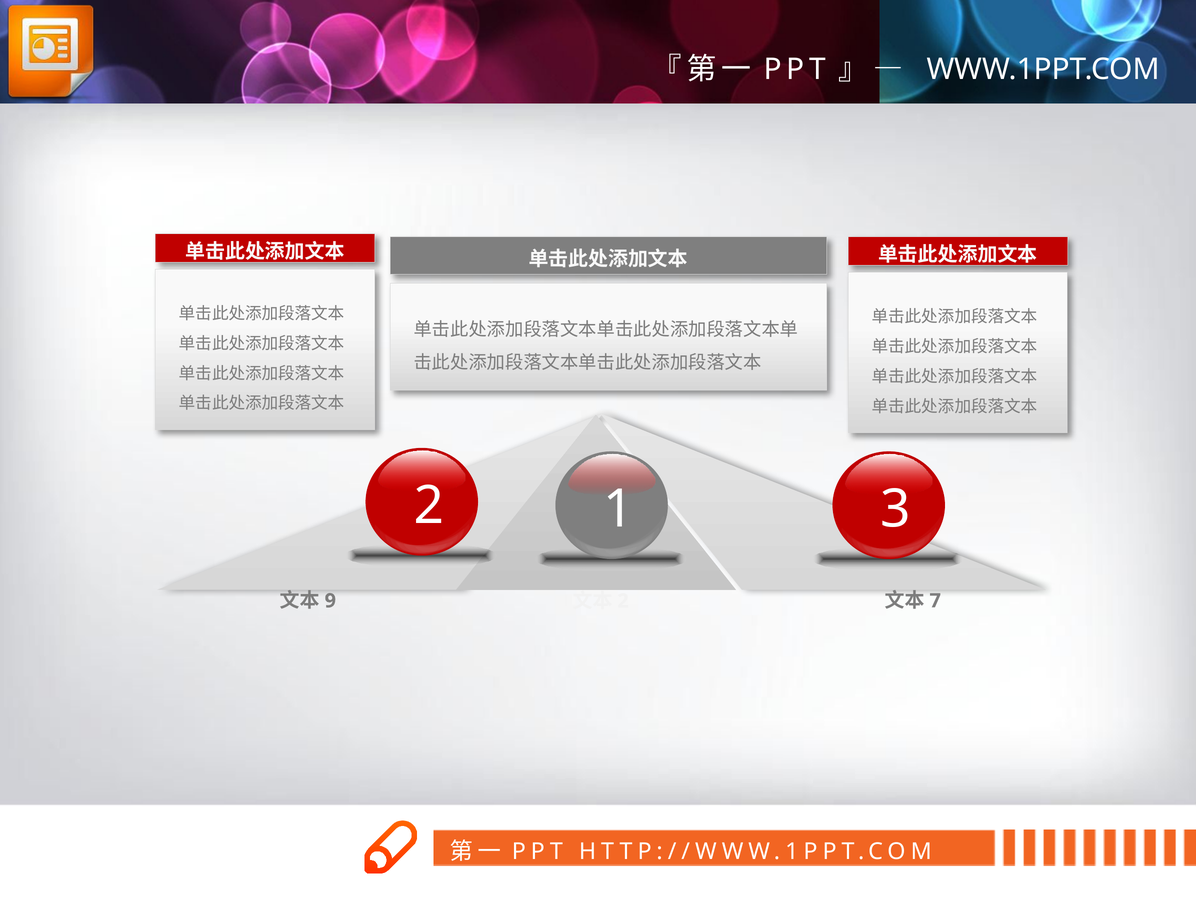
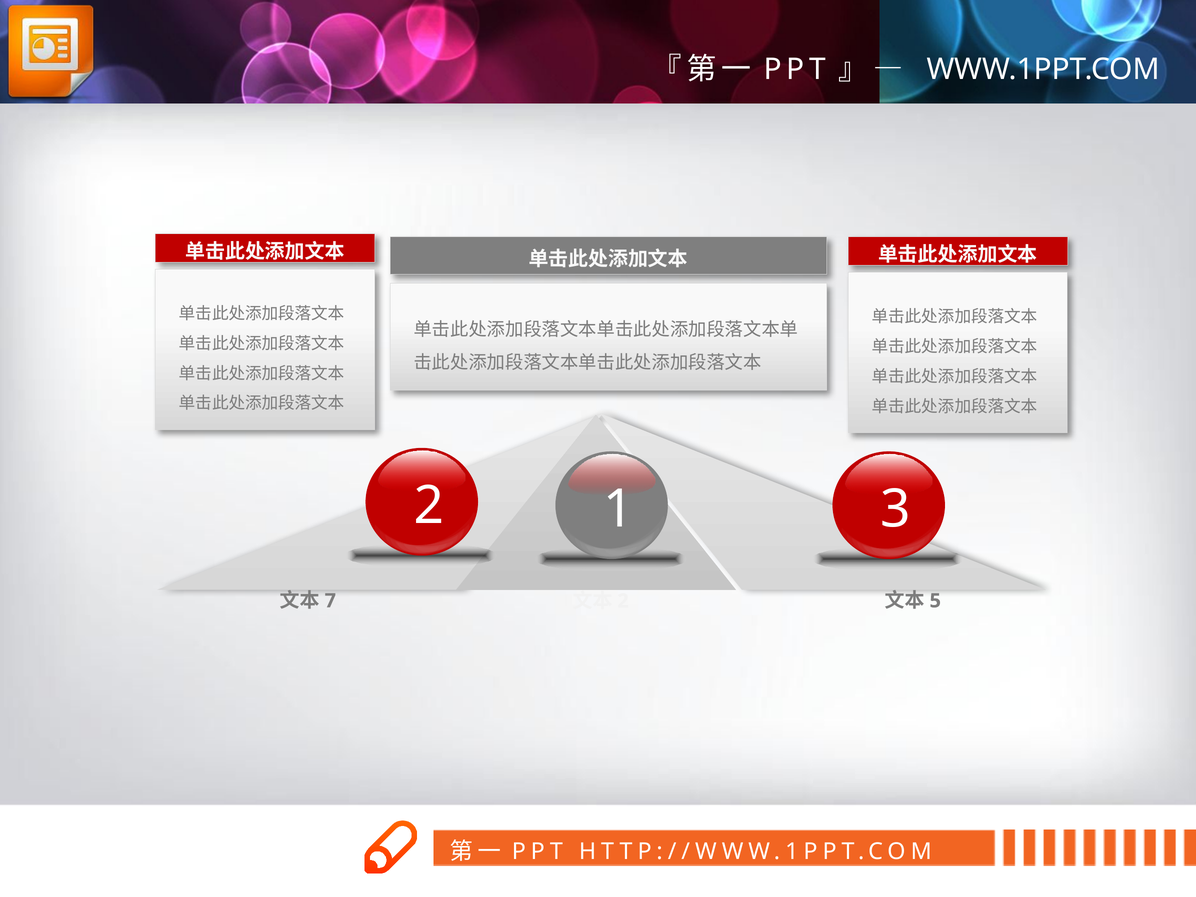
9: 9 -> 7
7: 7 -> 5
